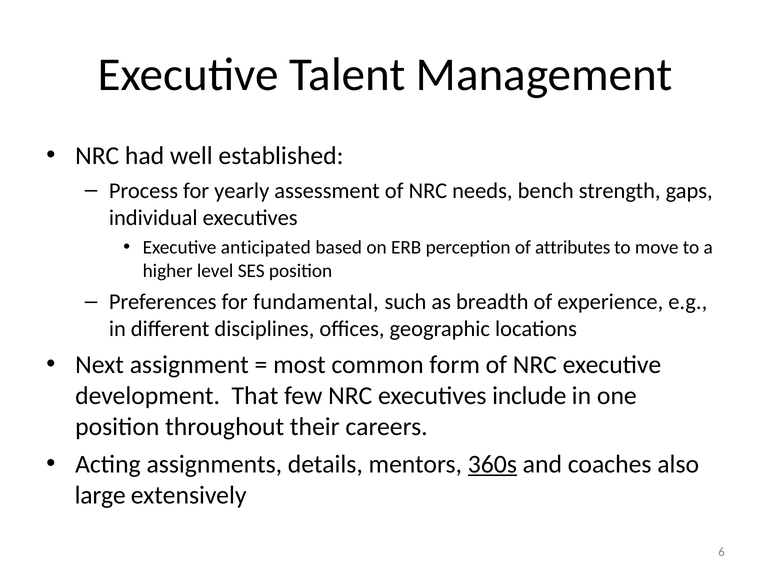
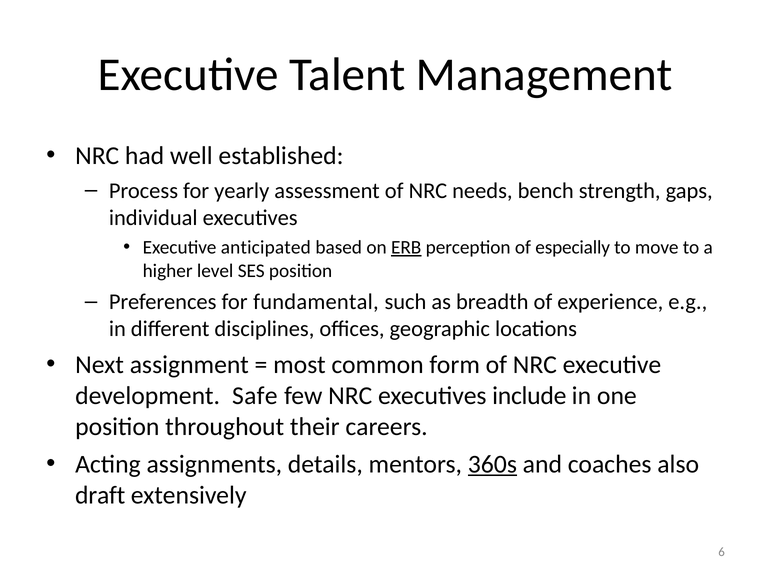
ERB underline: none -> present
attributes: attributes -> especially
That: That -> Safe
large: large -> draft
